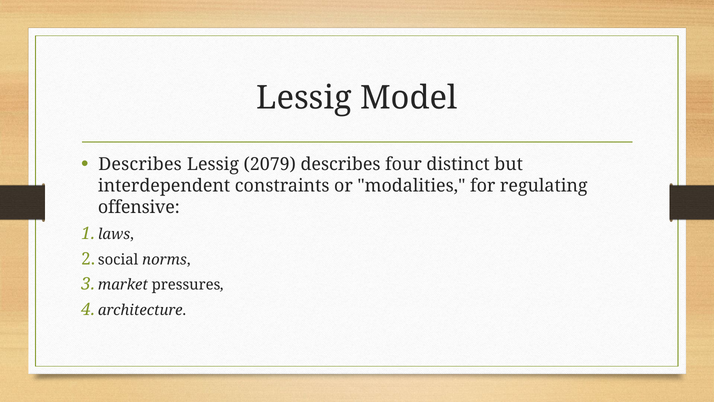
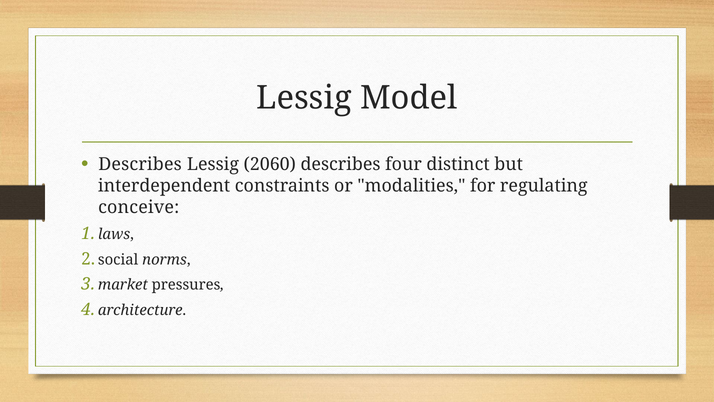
2079: 2079 -> 2060
offensive: offensive -> conceive
